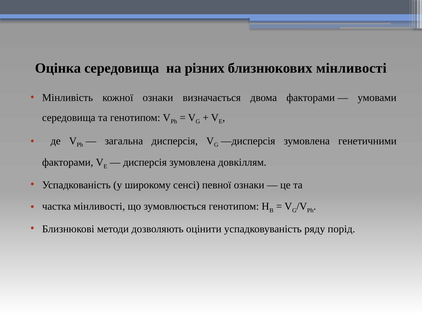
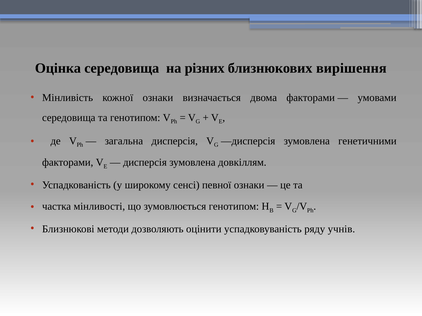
близнюкових мінливості: мінливості -> вирішення
порід: порід -> учнів
